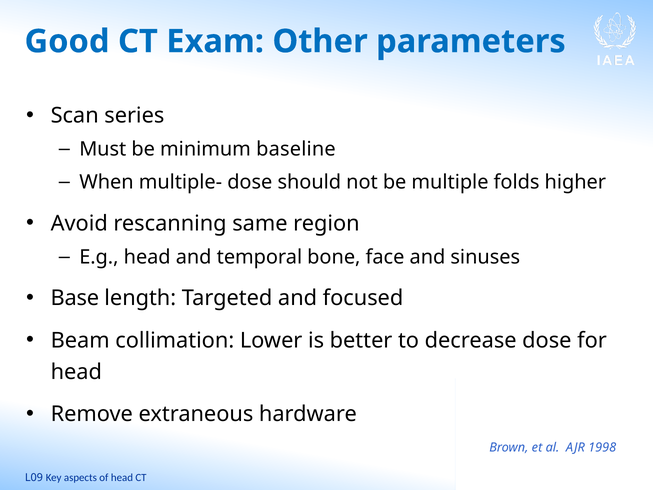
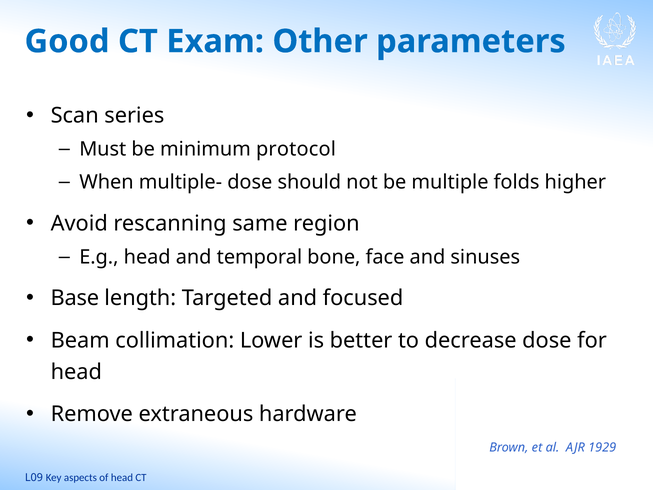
baseline: baseline -> protocol
1998: 1998 -> 1929
